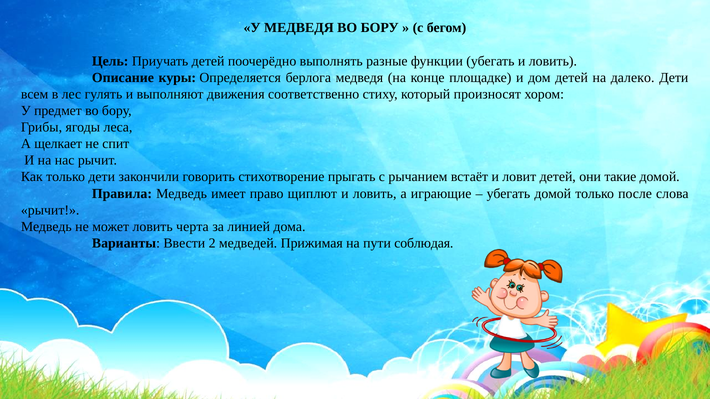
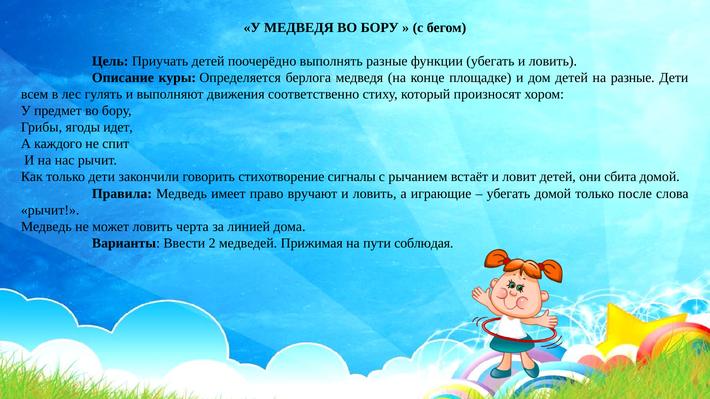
на далеко: далеко -> разные
леса: леса -> идет
щелкает: щелкает -> каждого
прыгать: прыгать -> сигналы
такие: такие -> сбита
щиплют: щиплют -> вручают
